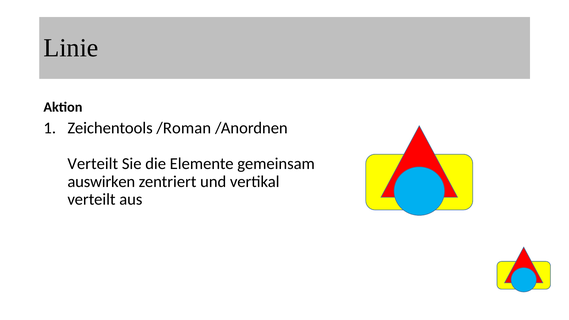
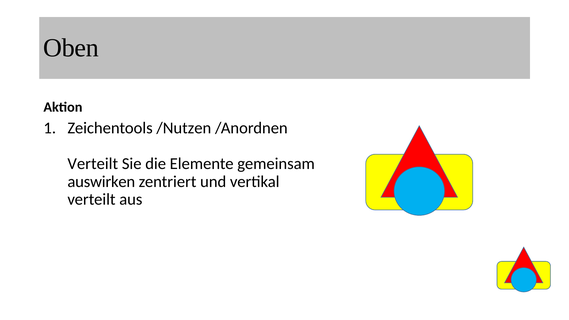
Linie: Linie -> Oben
/Roman: /Roman -> /Nutzen
